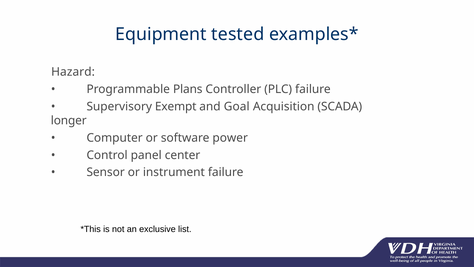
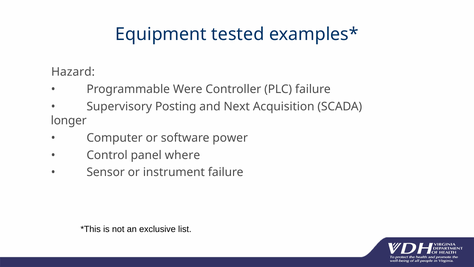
Plans: Plans -> Were
Exempt: Exempt -> Posting
Goal: Goal -> Next
center: center -> where
